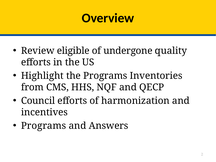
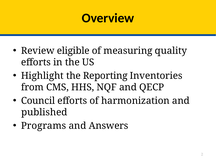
undergone: undergone -> measuring
the Programs: Programs -> Reporting
incentives: incentives -> published
